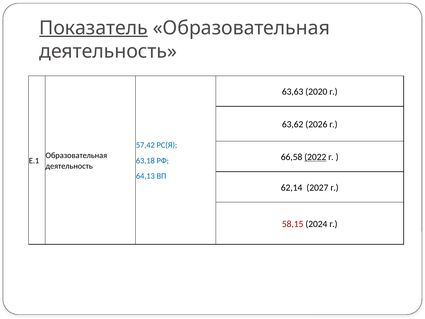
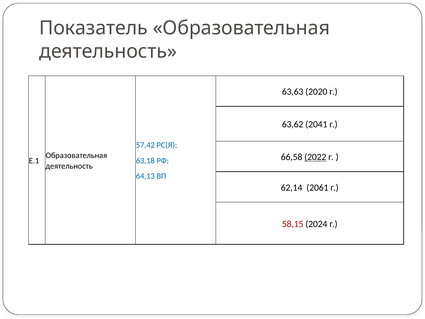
Показатель underline: present -> none
2026: 2026 -> 2041
2027: 2027 -> 2061
